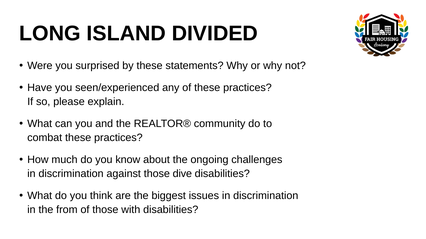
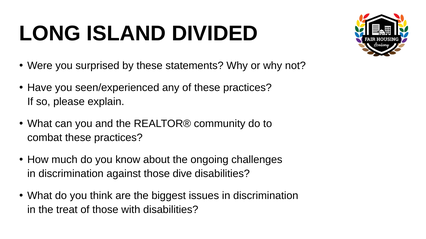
from: from -> treat
